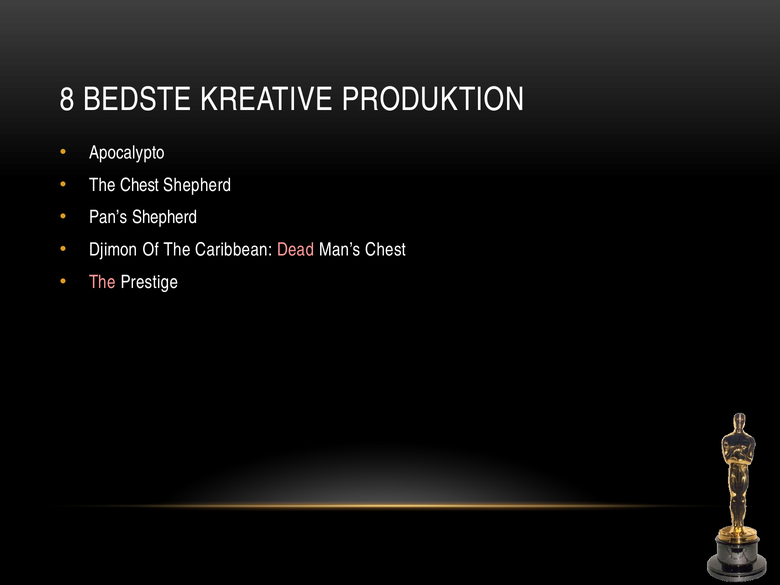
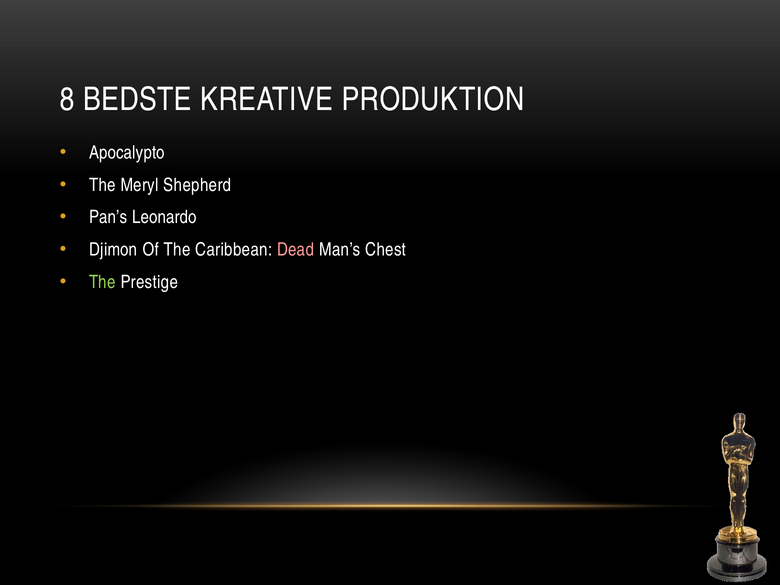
The Chest: Chest -> Meryl
Pan’s Shepherd: Shepherd -> Leonardo
The at (102, 282) colour: pink -> light green
